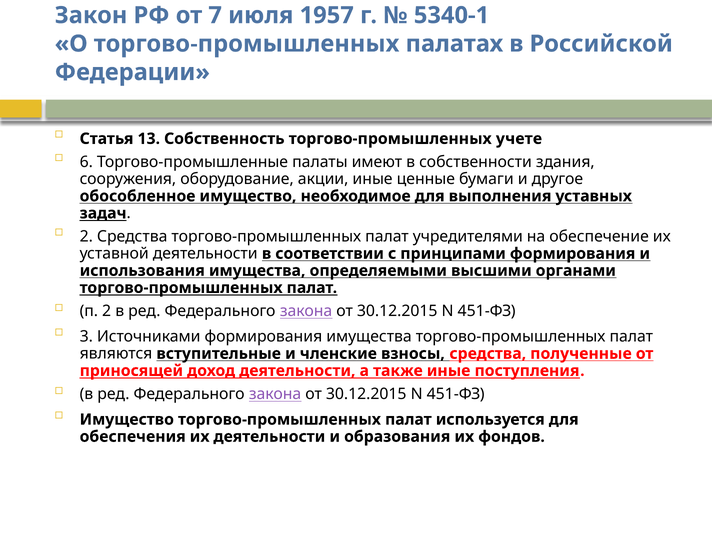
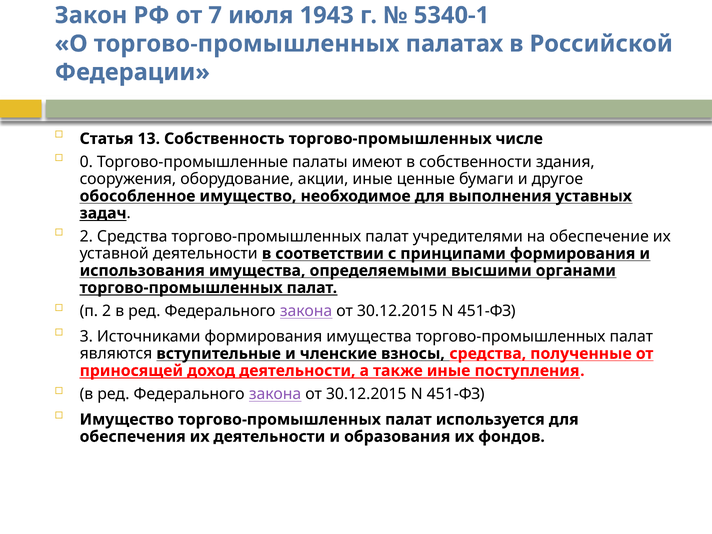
1957: 1957 -> 1943
учете: учете -> числе
6: 6 -> 0
